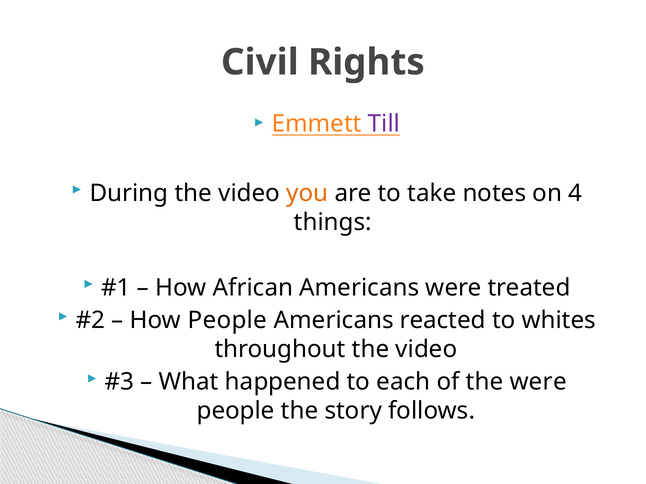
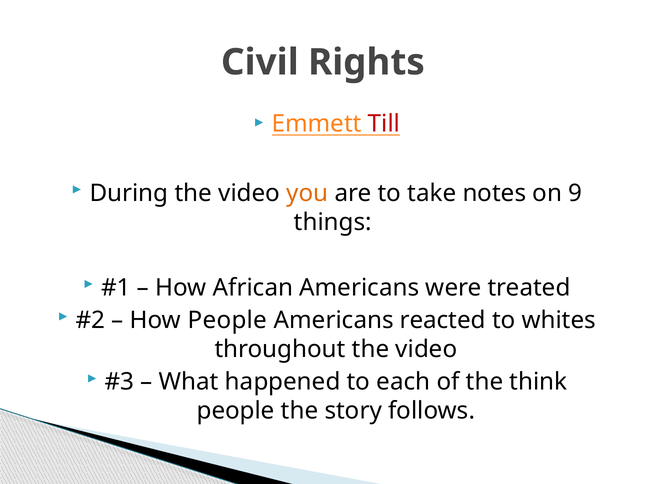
Till colour: purple -> red
4: 4 -> 9
the were: were -> think
